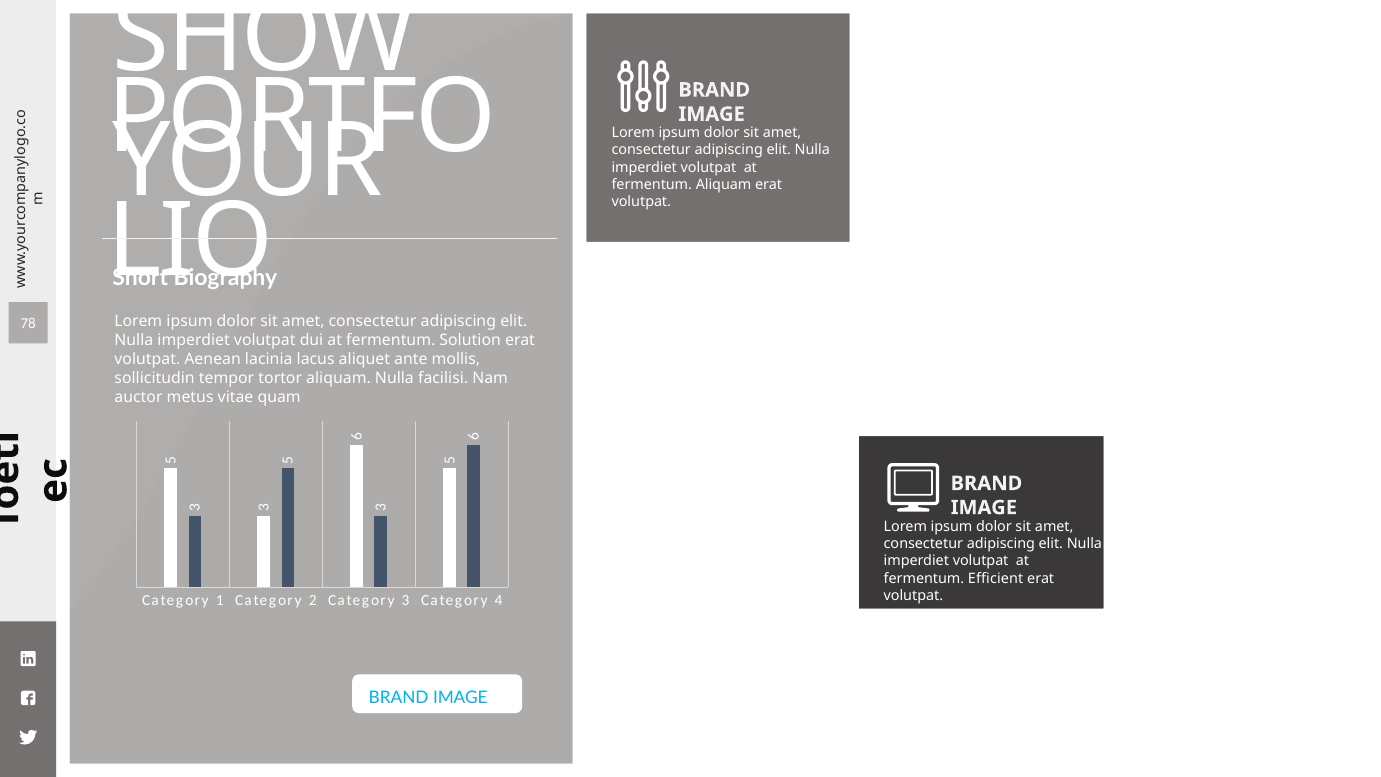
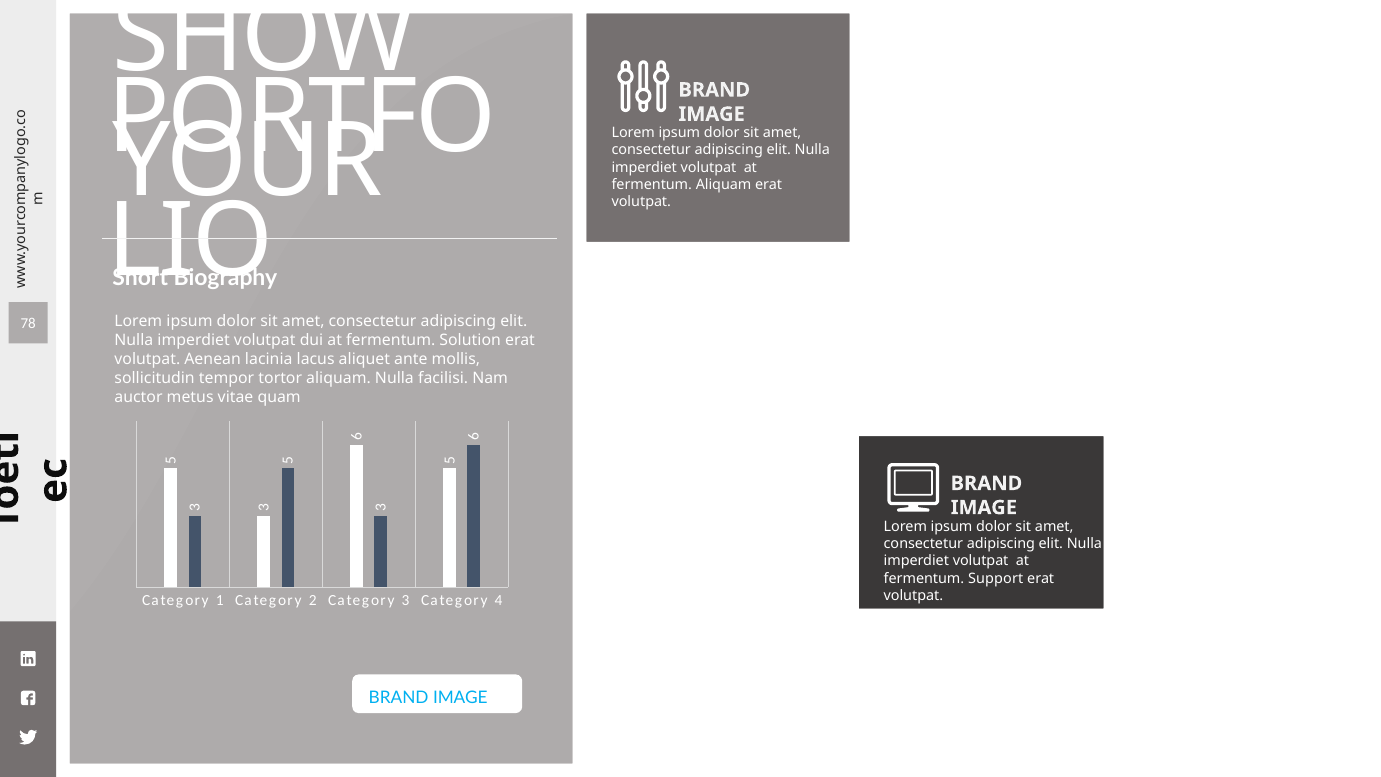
Efficient: Efficient -> Support
